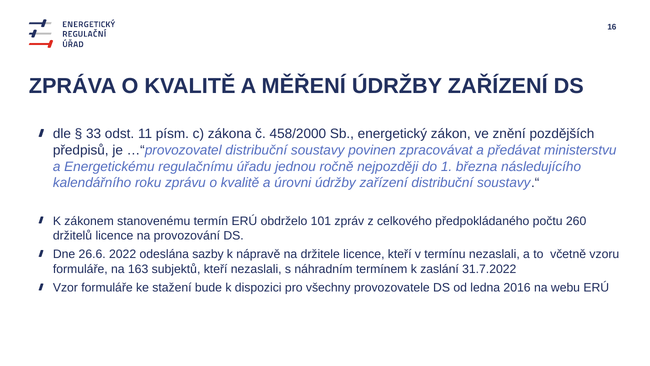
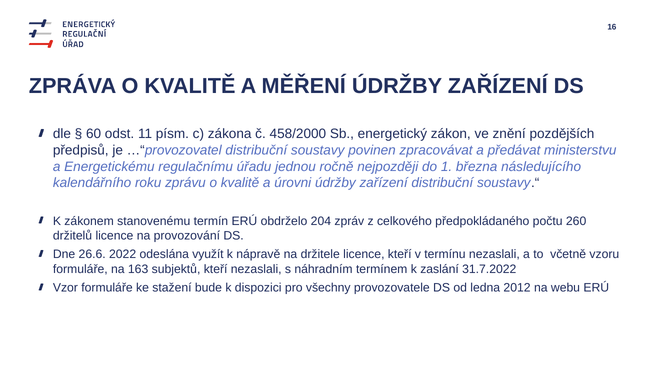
33: 33 -> 60
101: 101 -> 204
sazby: sazby -> využít
2016: 2016 -> 2012
